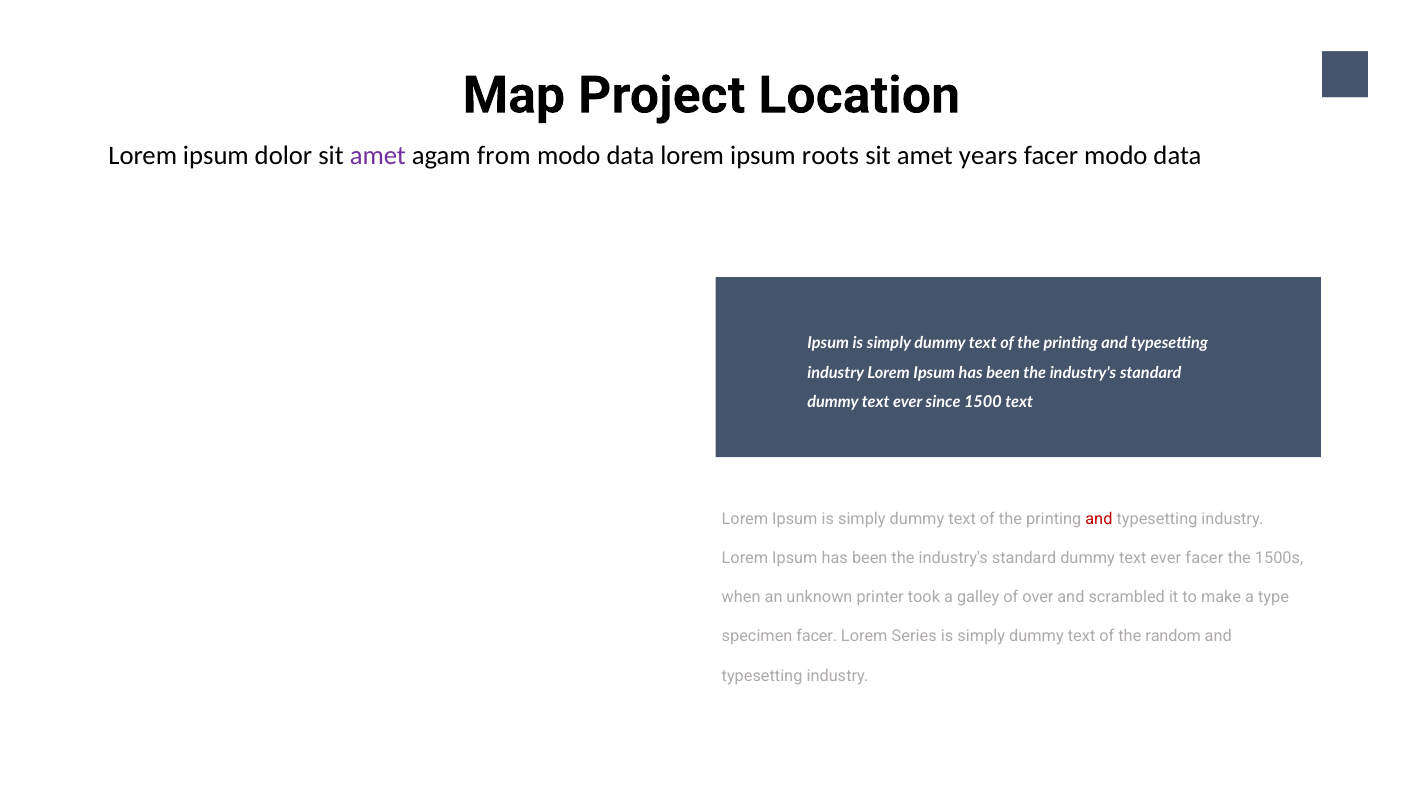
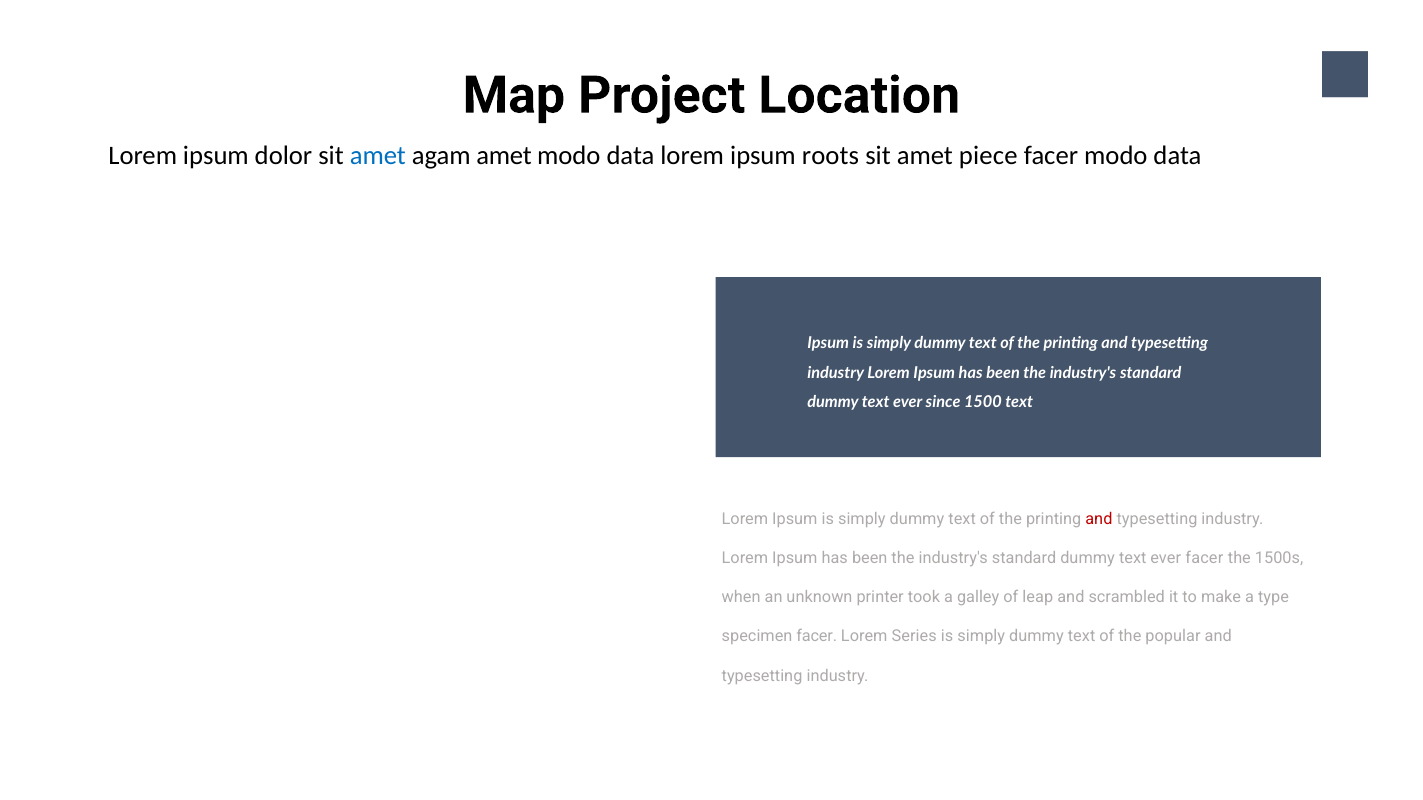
amet at (378, 156) colour: purple -> blue
agam from: from -> amet
years: years -> piece
over: over -> leap
random: random -> popular
